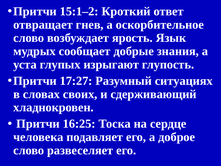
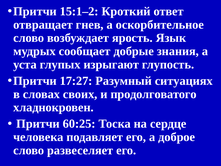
сдерживающий: сдерживающий -> продолговатого
16:25: 16:25 -> 60:25
